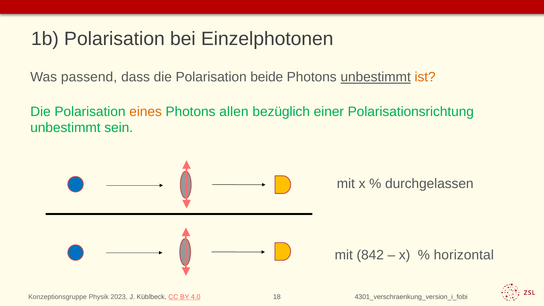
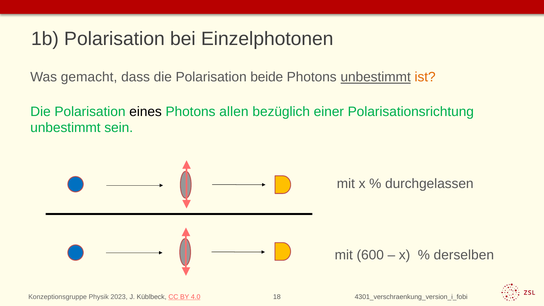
passend: passend -> gemacht
eines colour: orange -> black
842: 842 -> 600
horizontal: horizontal -> derselben
